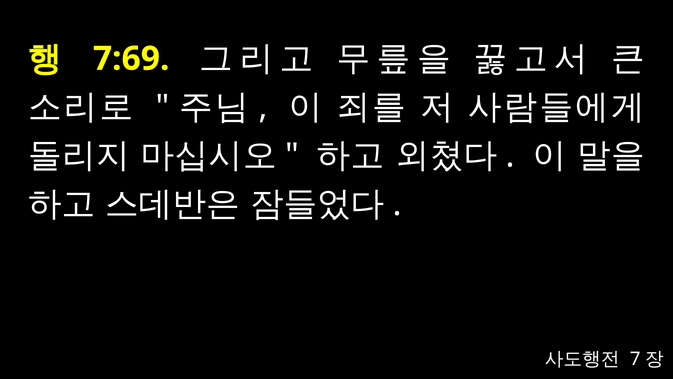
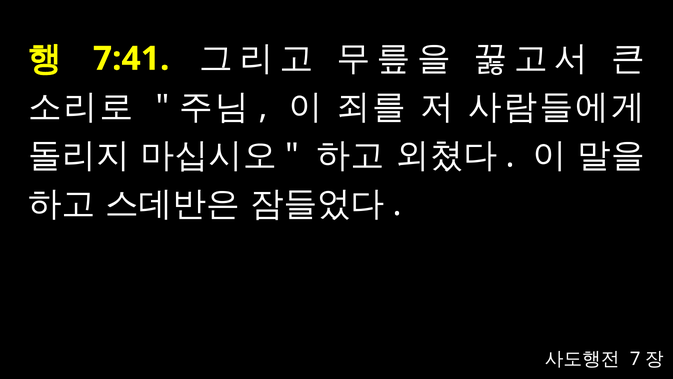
7:69: 7:69 -> 7:41
